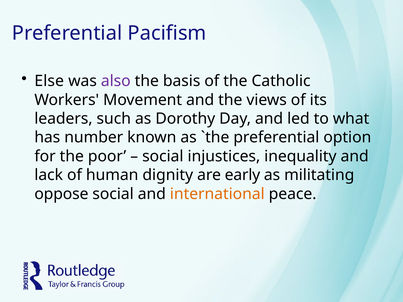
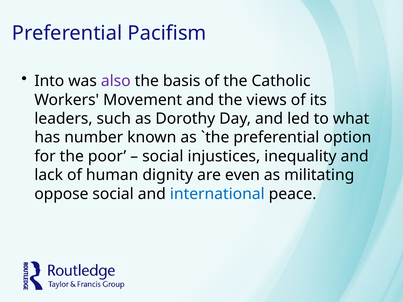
Else: Else -> Into
early: early -> even
international colour: orange -> blue
